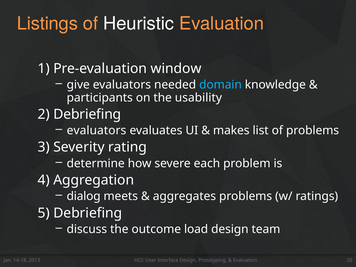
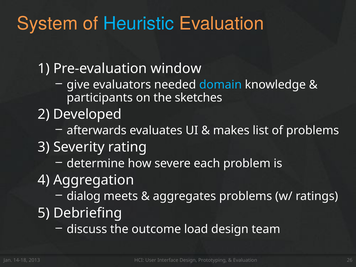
Listings: Listings -> System
Heuristic colour: white -> light blue
usability: usability -> sketches
2 Debriefing: Debriefing -> Developed
evaluators at (97, 130): evaluators -> afterwards
